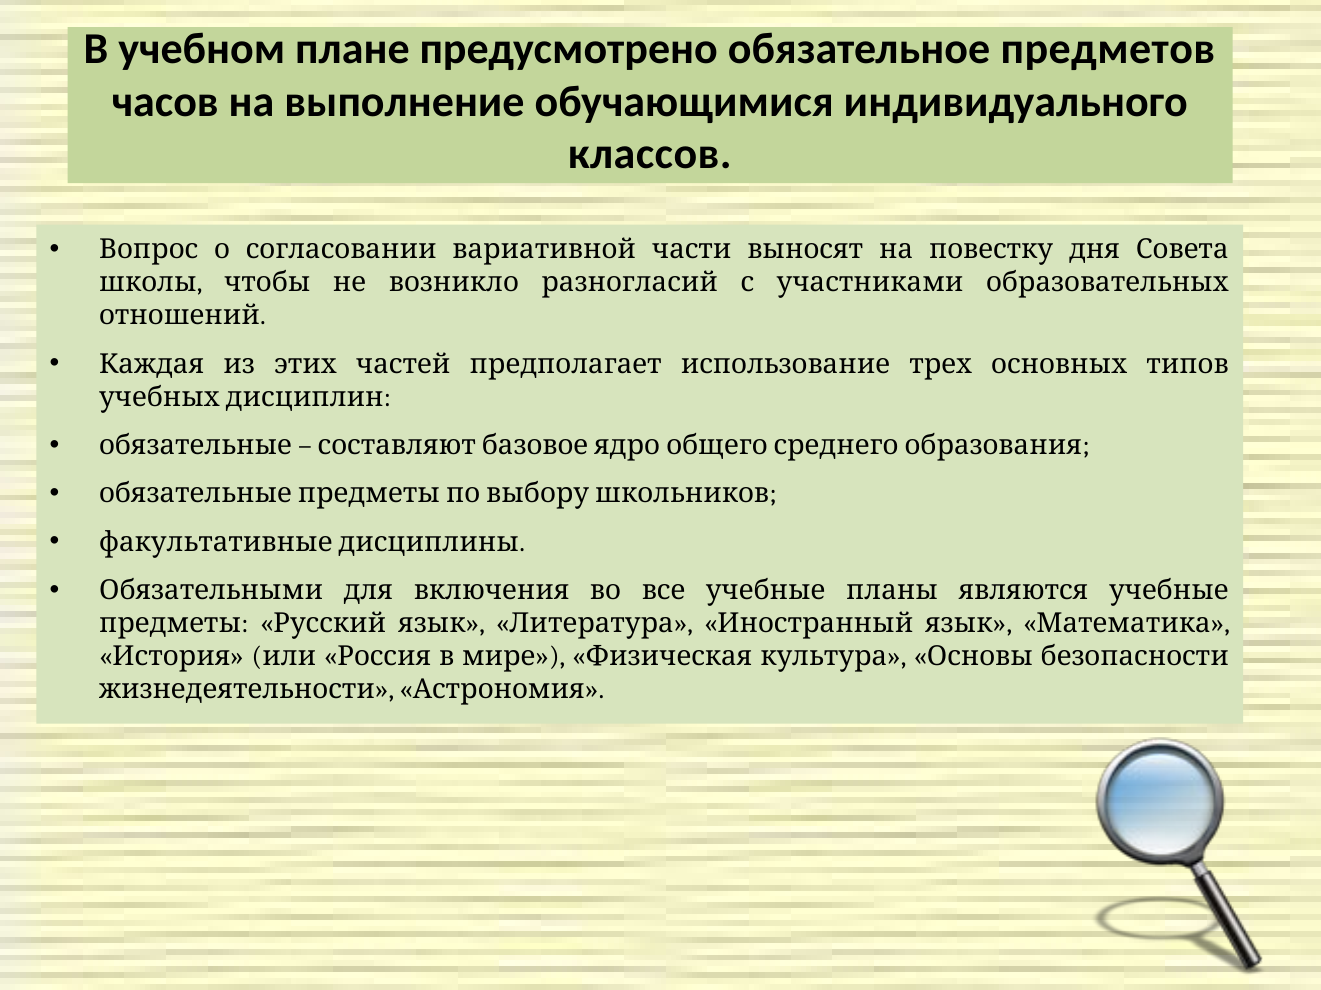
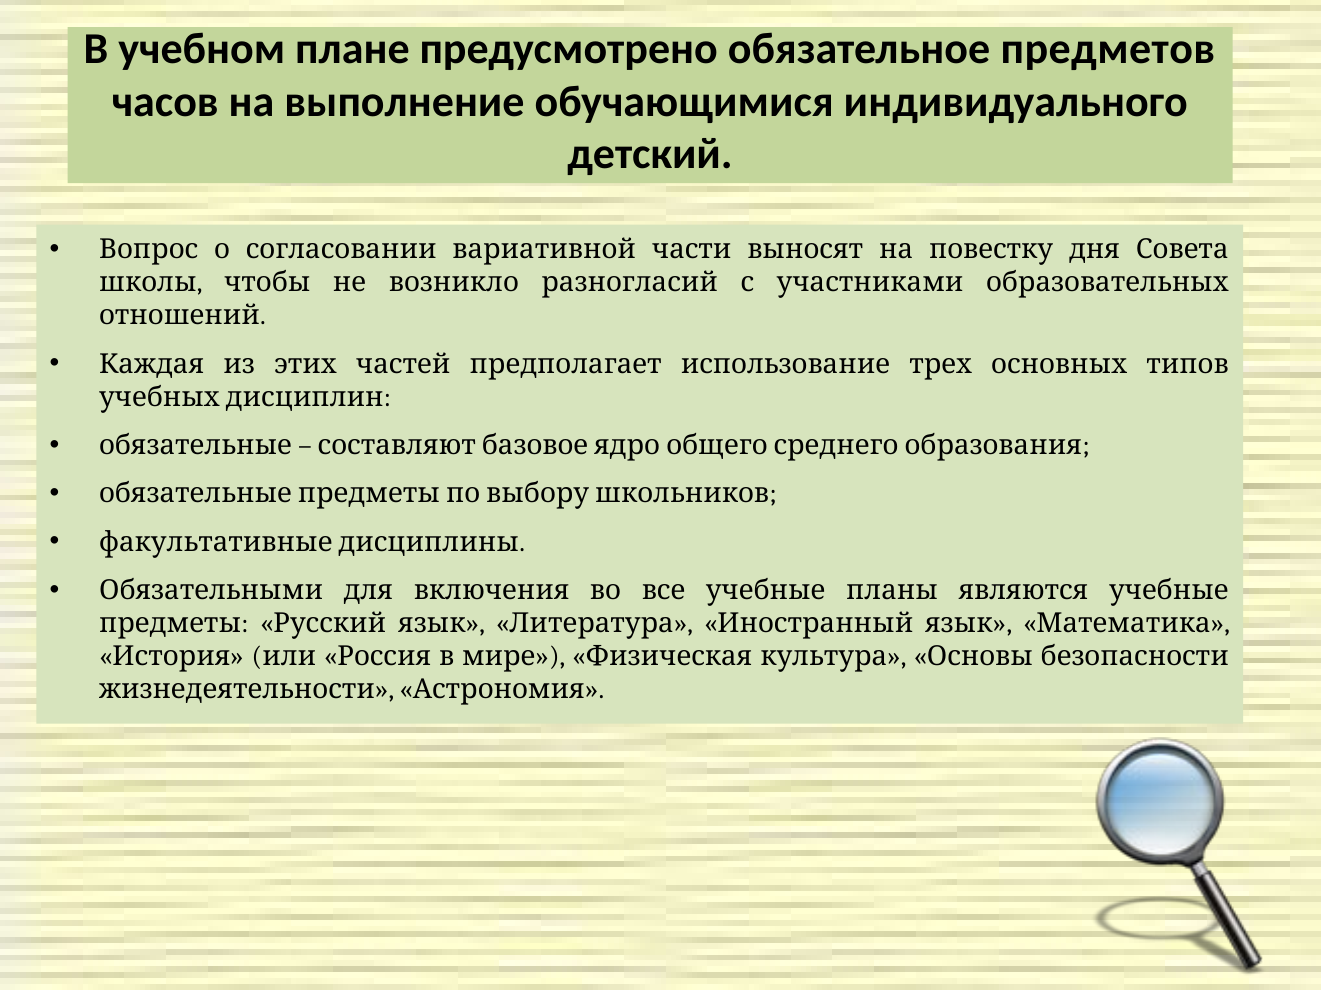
классов: классов -> детский
